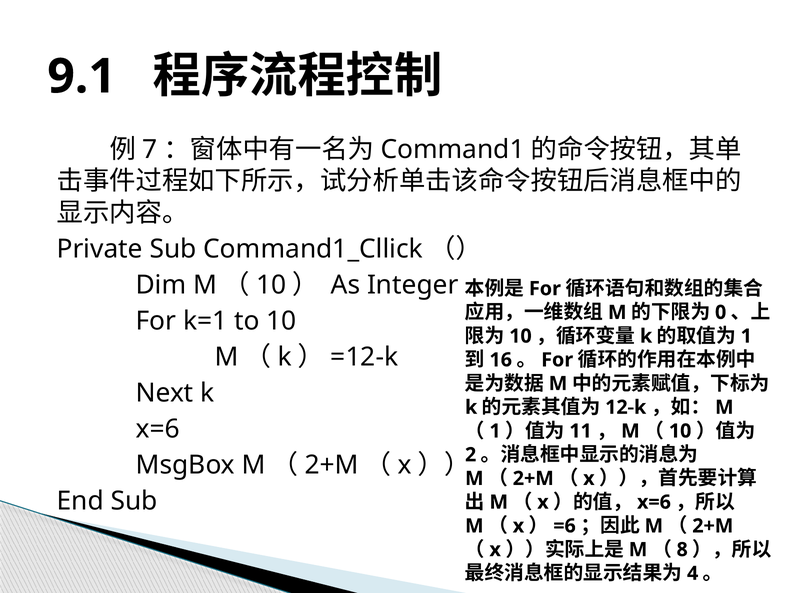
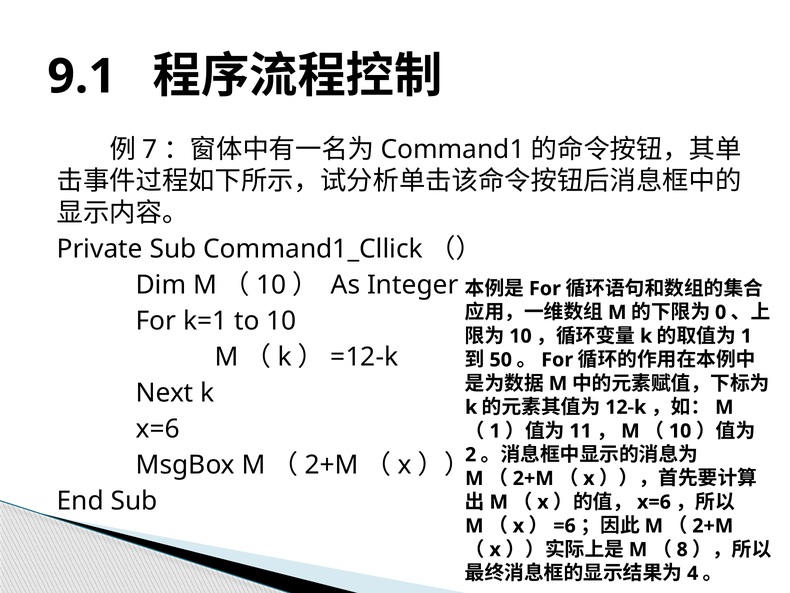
16: 16 -> 50
